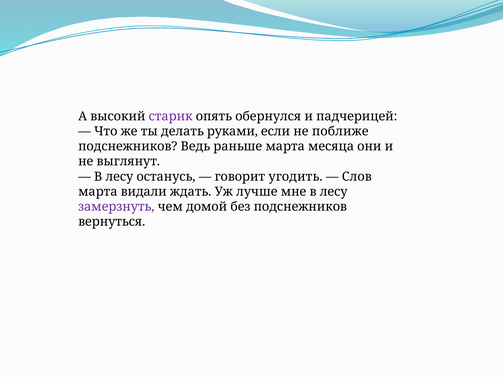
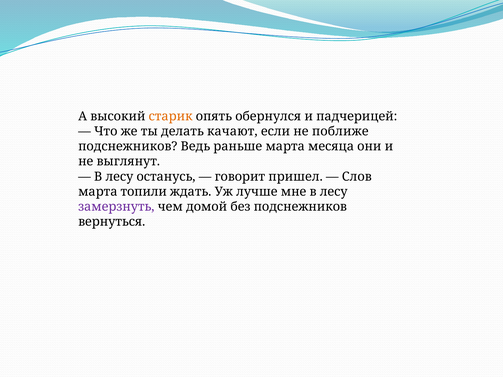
старик colour: purple -> orange
руками: руками -> качают
угодить: угодить -> пришел
видали: видали -> топили
